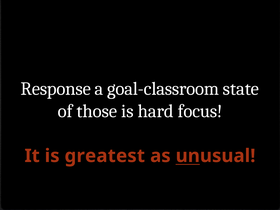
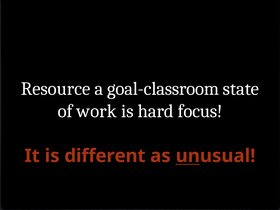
Response: Response -> Resource
those: those -> work
greatest: greatest -> different
